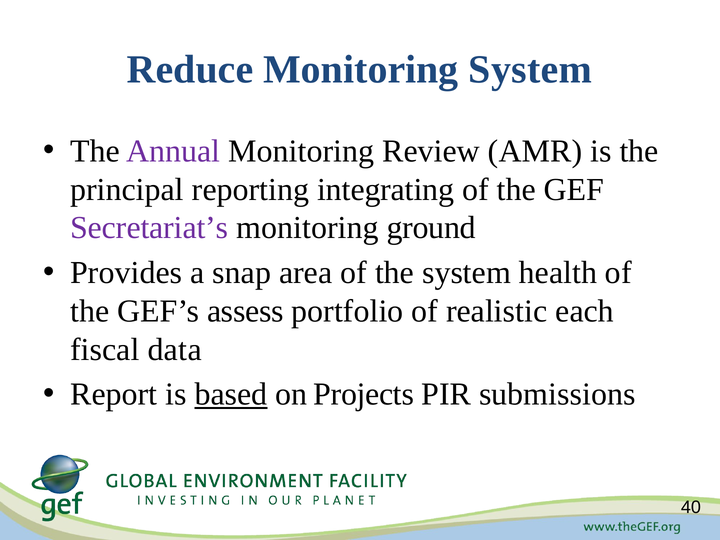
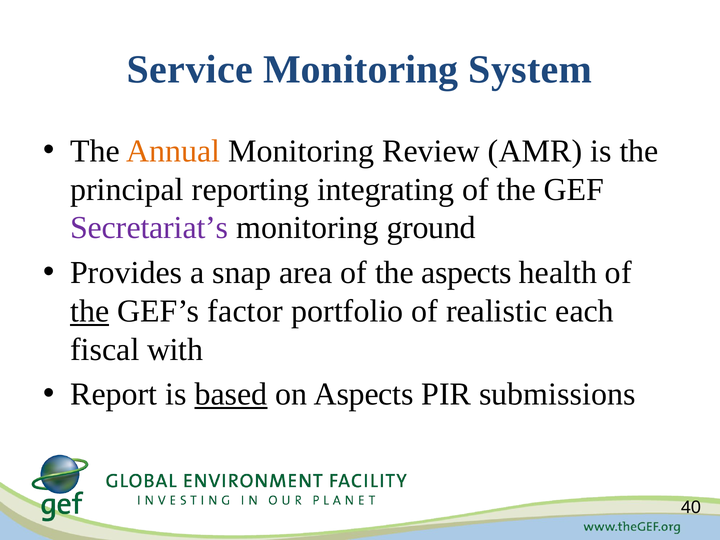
Reduce: Reduce -> Service
Annual colour: purple -> orange
the system: system -> aspects
the at (90, 311) underline: none -> present
assess: assess -> factor
data: data -> with
on Projects: Projects -> Aspects
